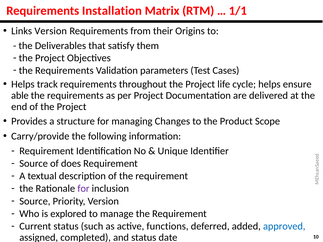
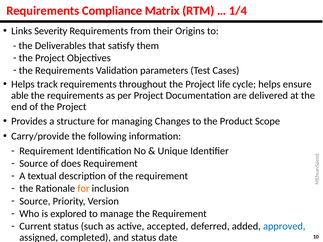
Installation: Installation -> Compliance
1/1: 1/1 -> 1/4
Links Version: Version -> Severity
for at (83, 189) colour: purple -> orange
functions: functions -> accepted
